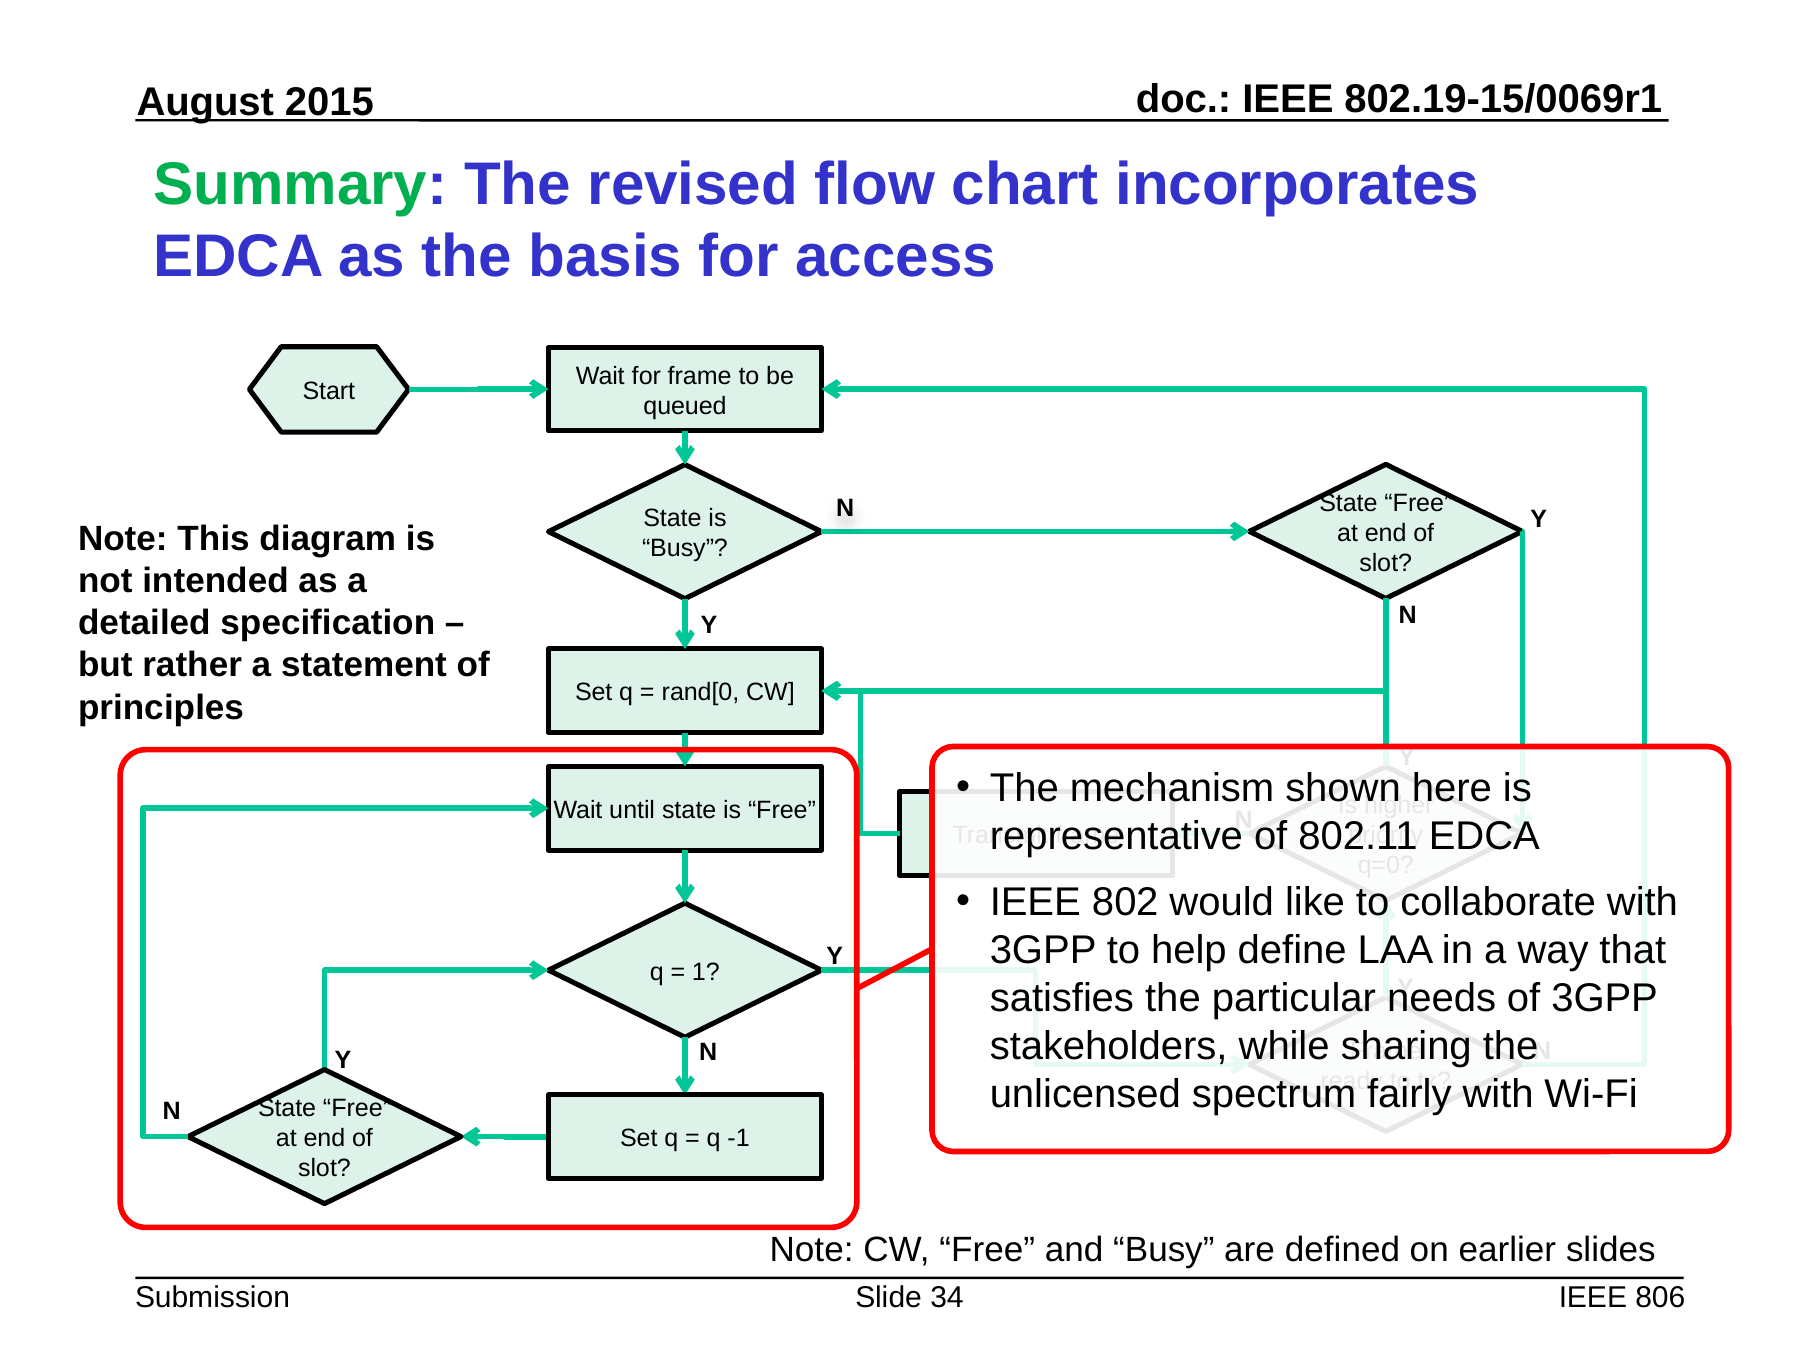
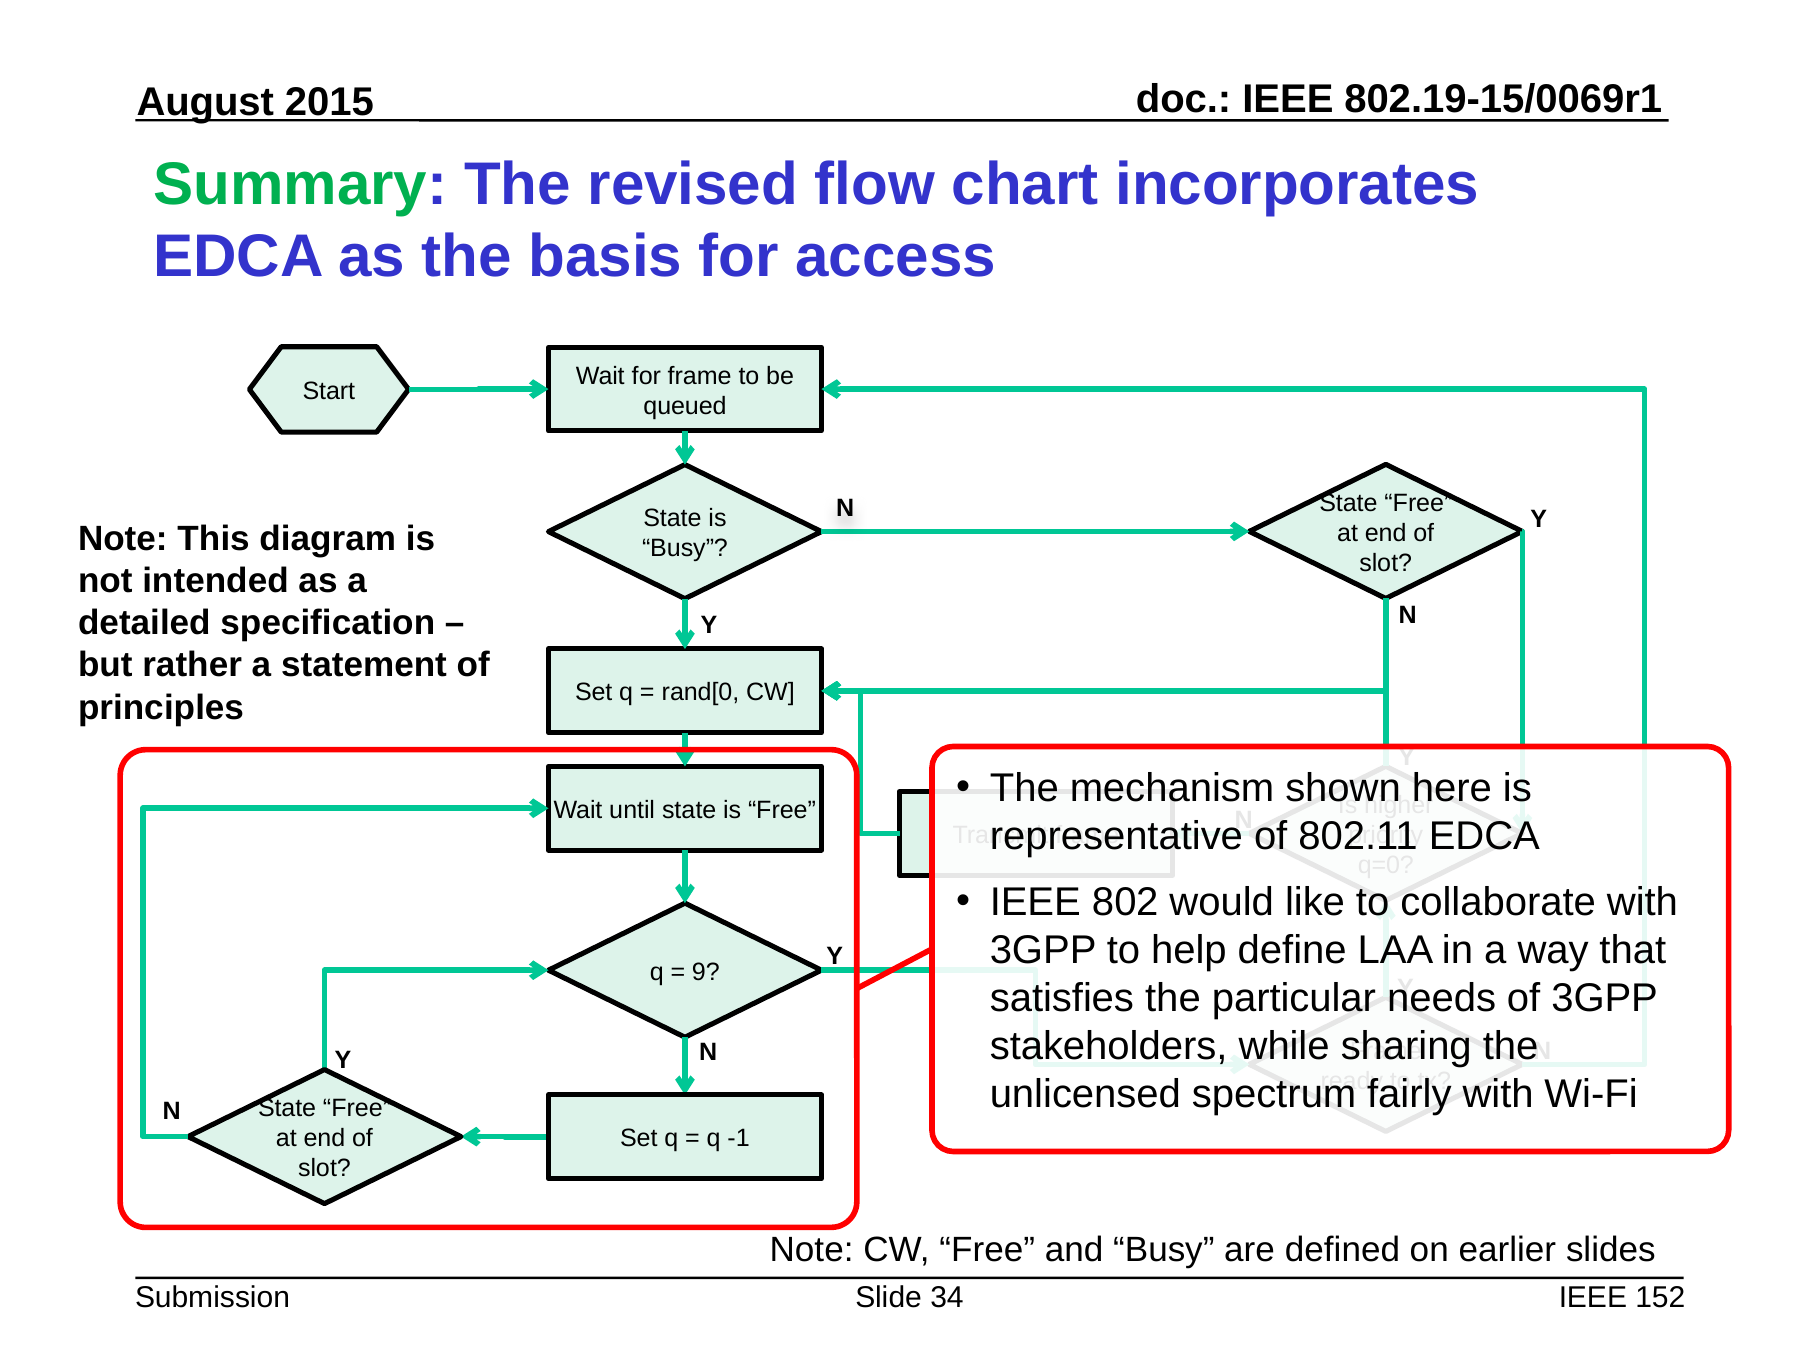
1: 1 -> 9
806: 806 -> 152
